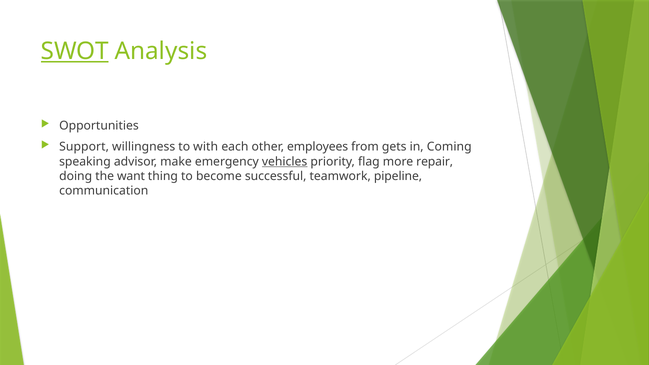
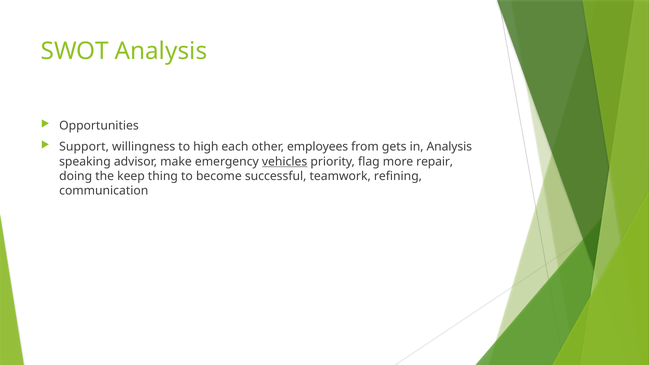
SWOT underline: present -> none
with: with -> high
in Coming: Coming -> Analysis
want: want -> keep
pipeline: pipeline -> refining
